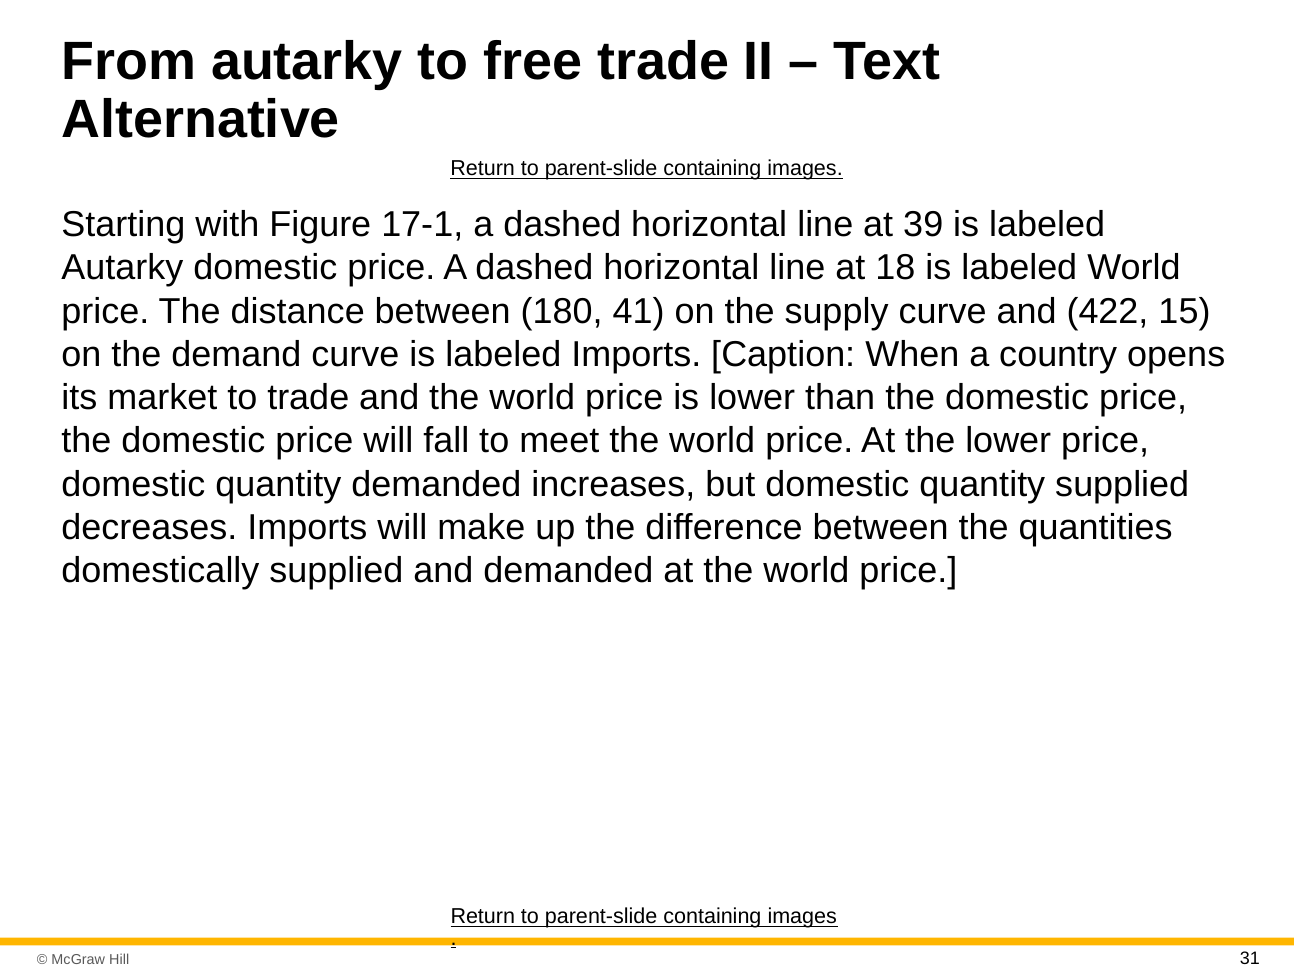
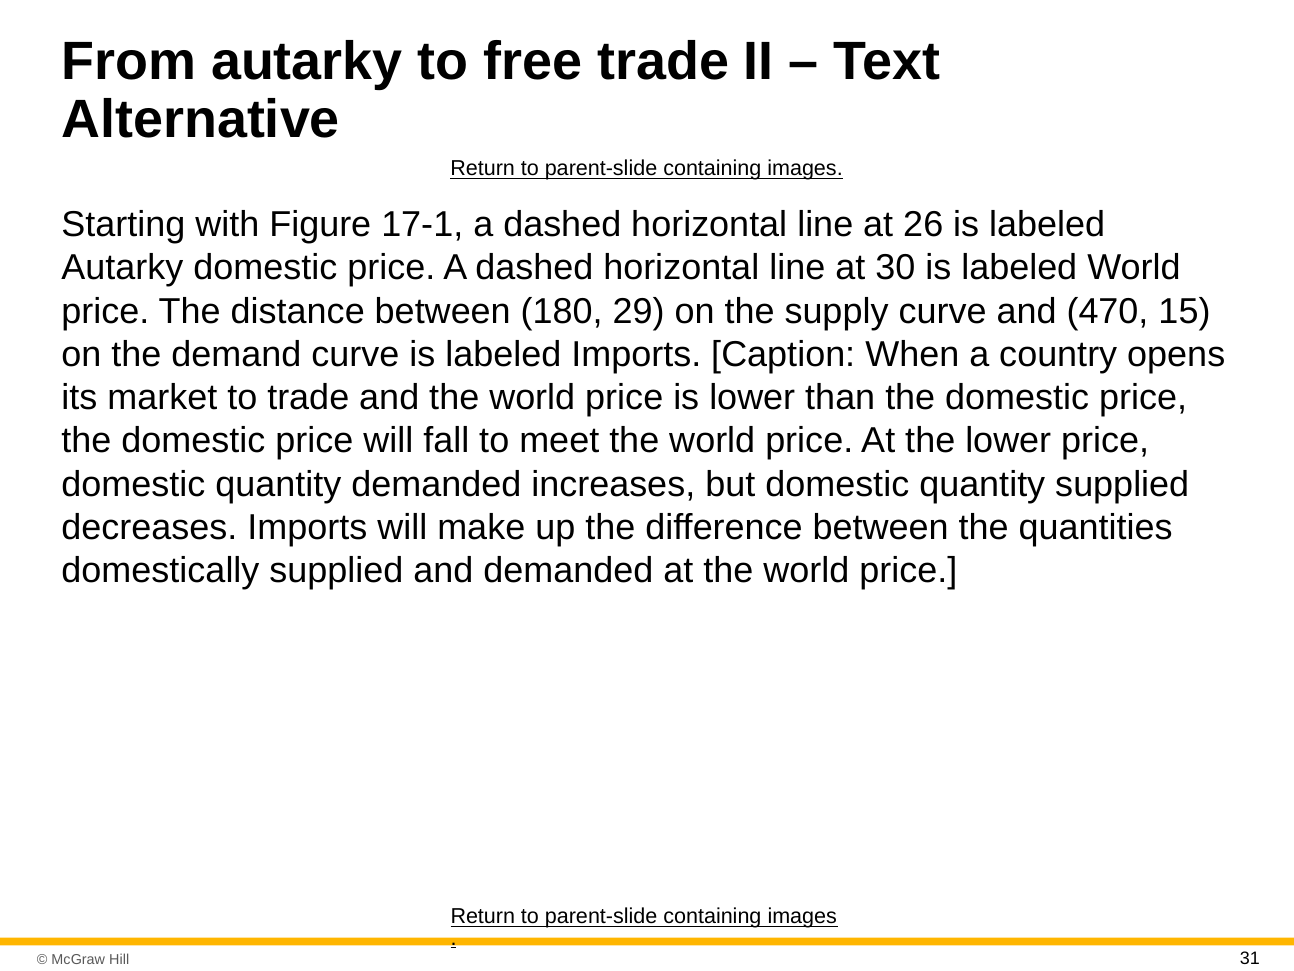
39: 39 -> 26
18: 18 -> 30
41: 41 -> 29
422: 422 -> 470
